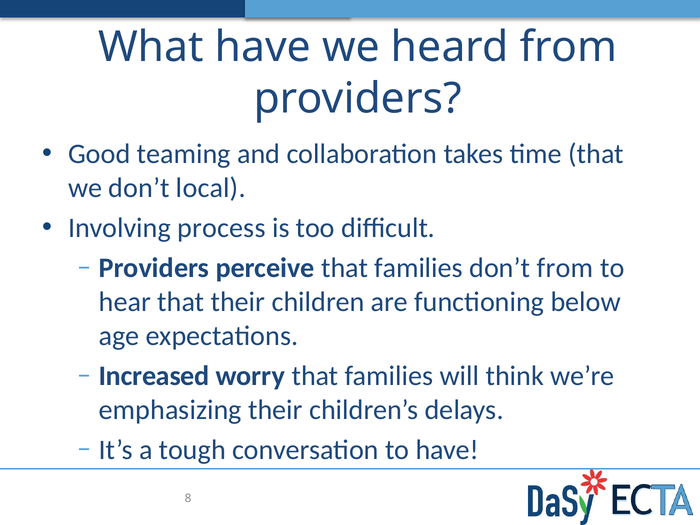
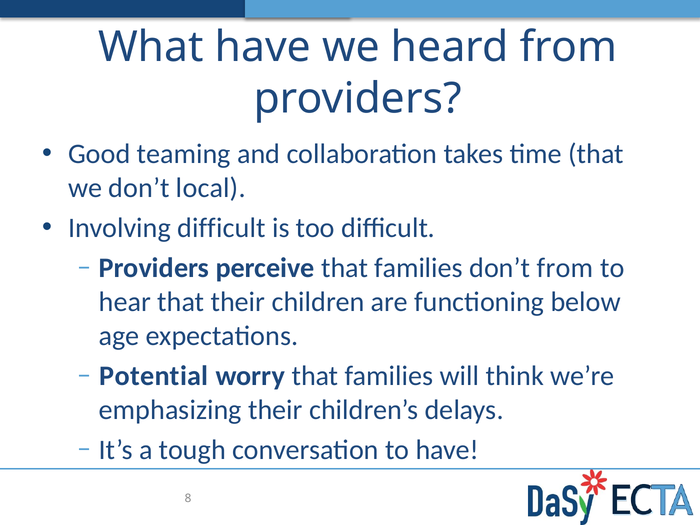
Involving process: process -> difficult
Increased: Increased -> Potential
